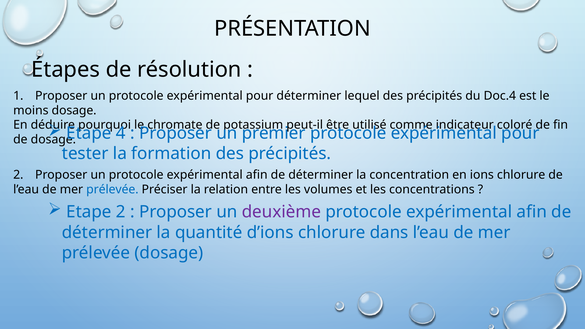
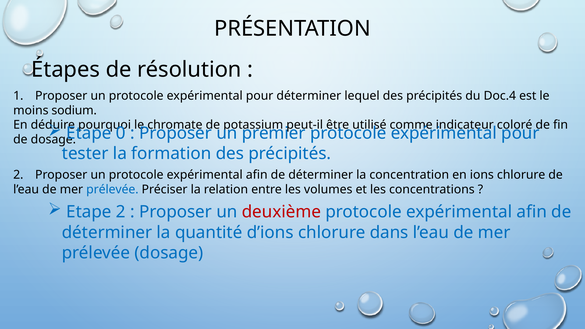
moins dosage: dosage -> sodium
4: 4 -> 0
deuxième colour: purple -> red
